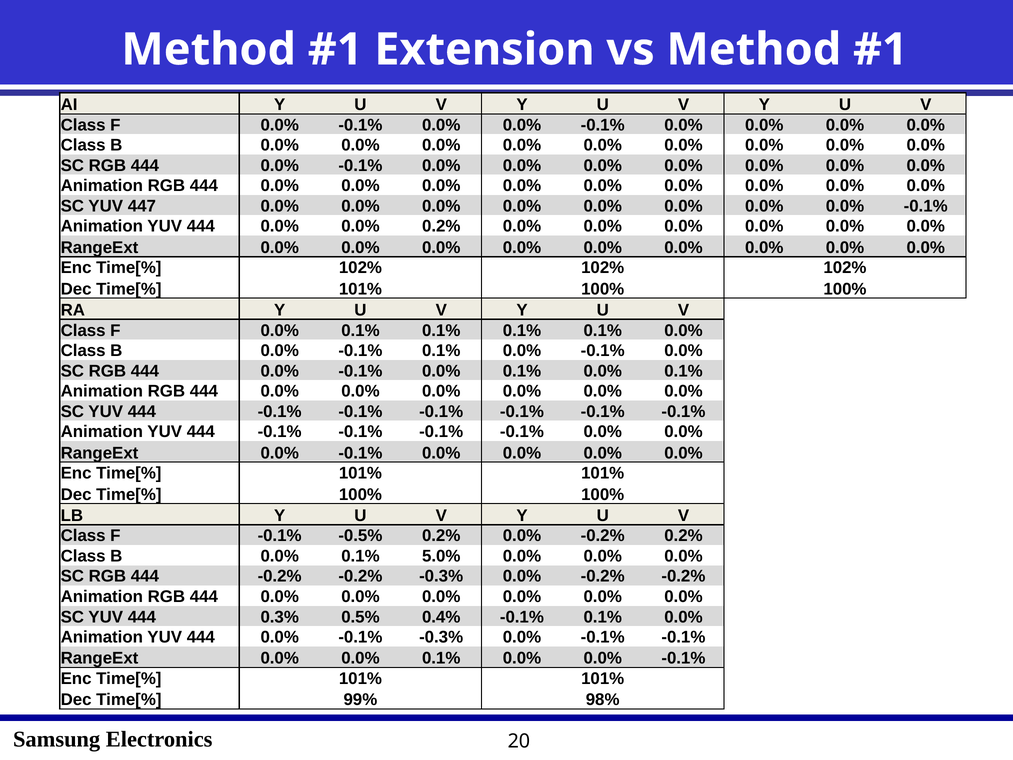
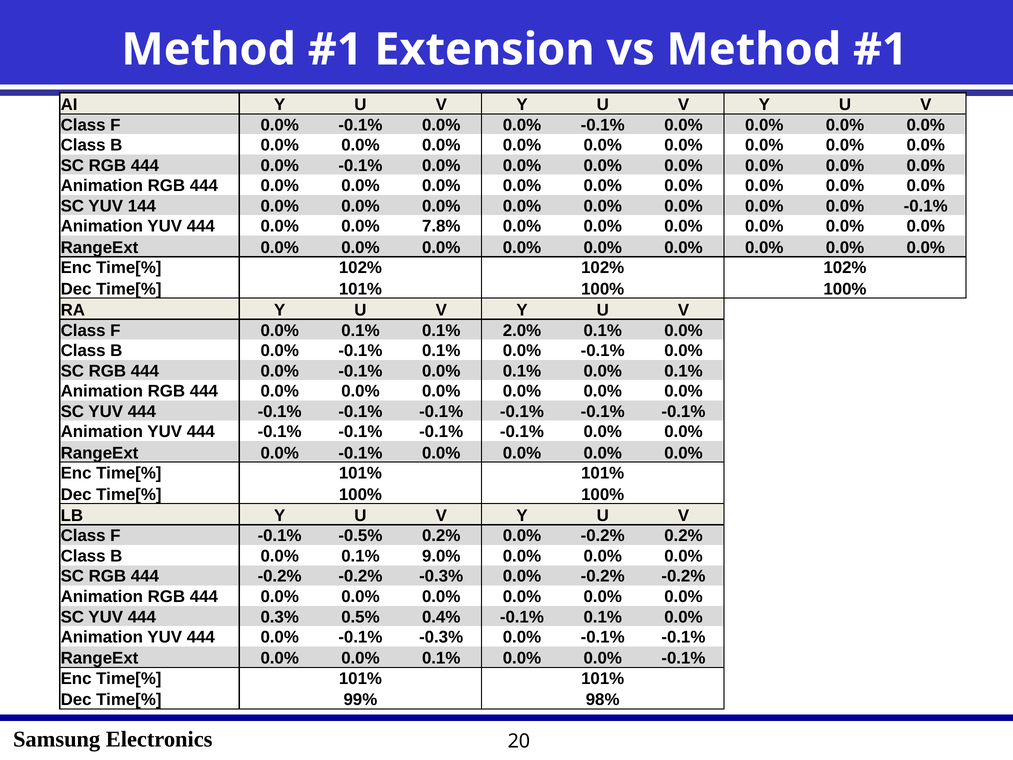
447: 447 -> 144
0.0% 0.2%: 0.2% -> 7.8%
0.0% 0.1% 0.1% 0.1%: 0.1% -> 2.0%
5.0%: 5.0% -> 9.0%
